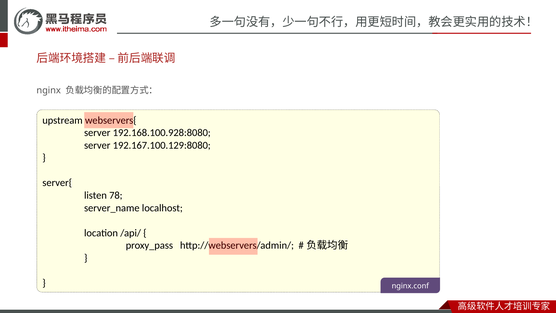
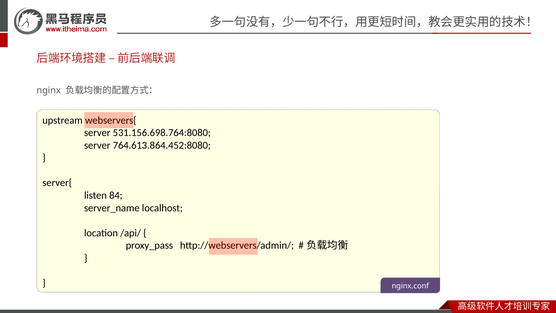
192.168.100.928:8080: 192.168.100.928:8080 -> 531.156.698.764:8080
192.167.100.129:8080: 192.167.100.129:8080 -> 764.613.864.452:8080
78: 78 -> 84
